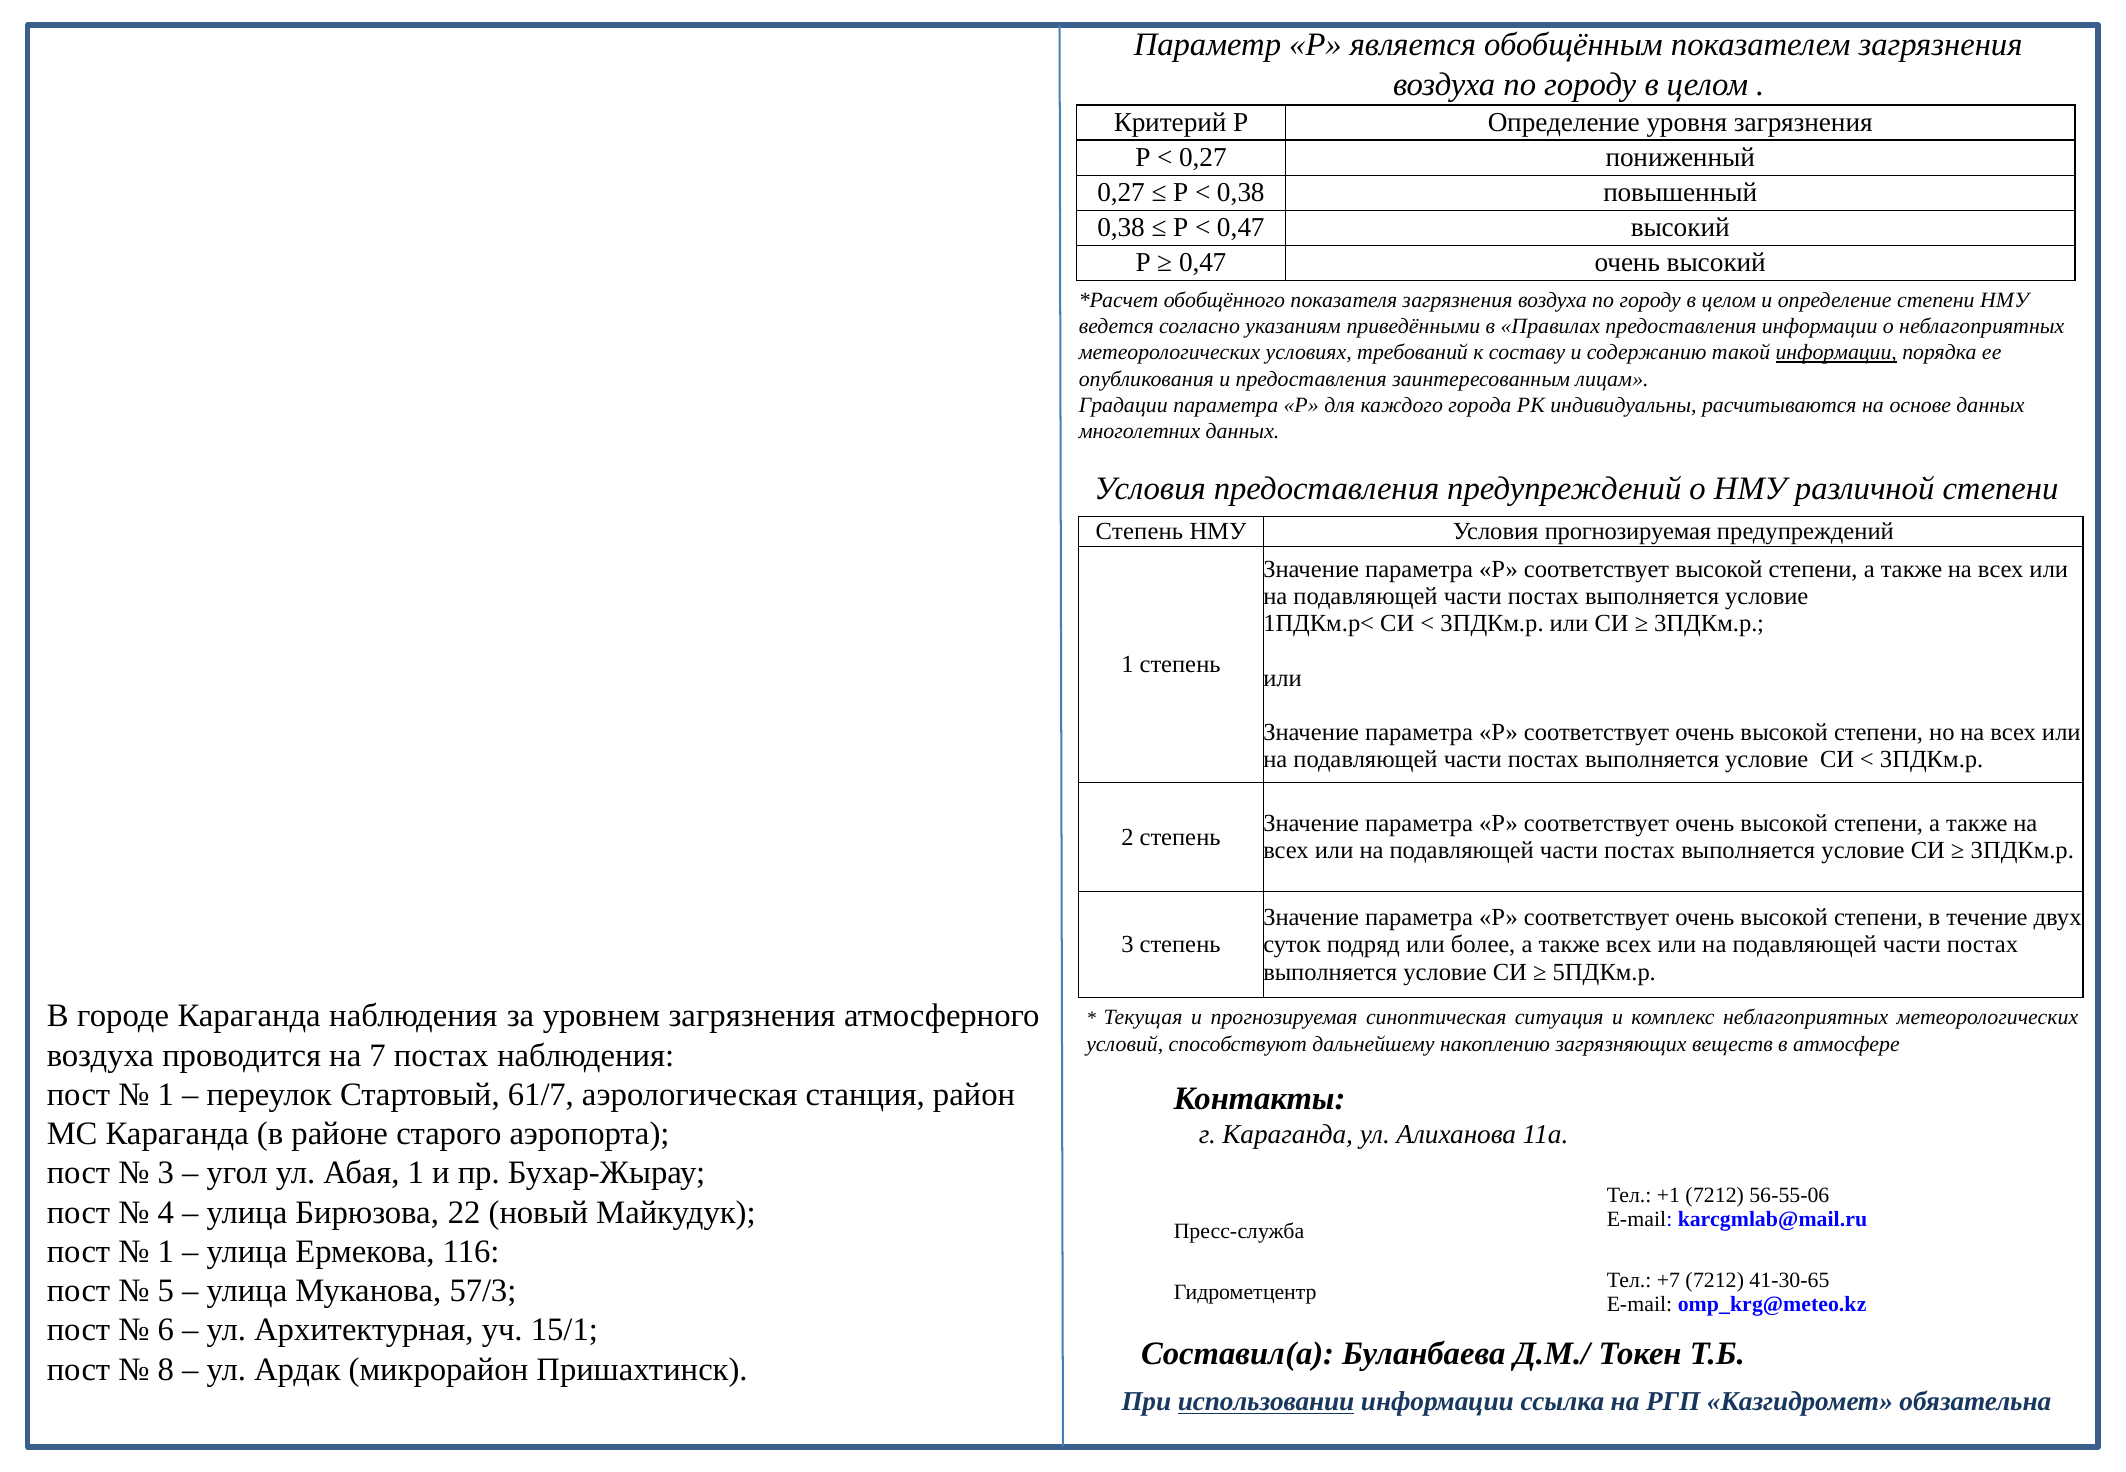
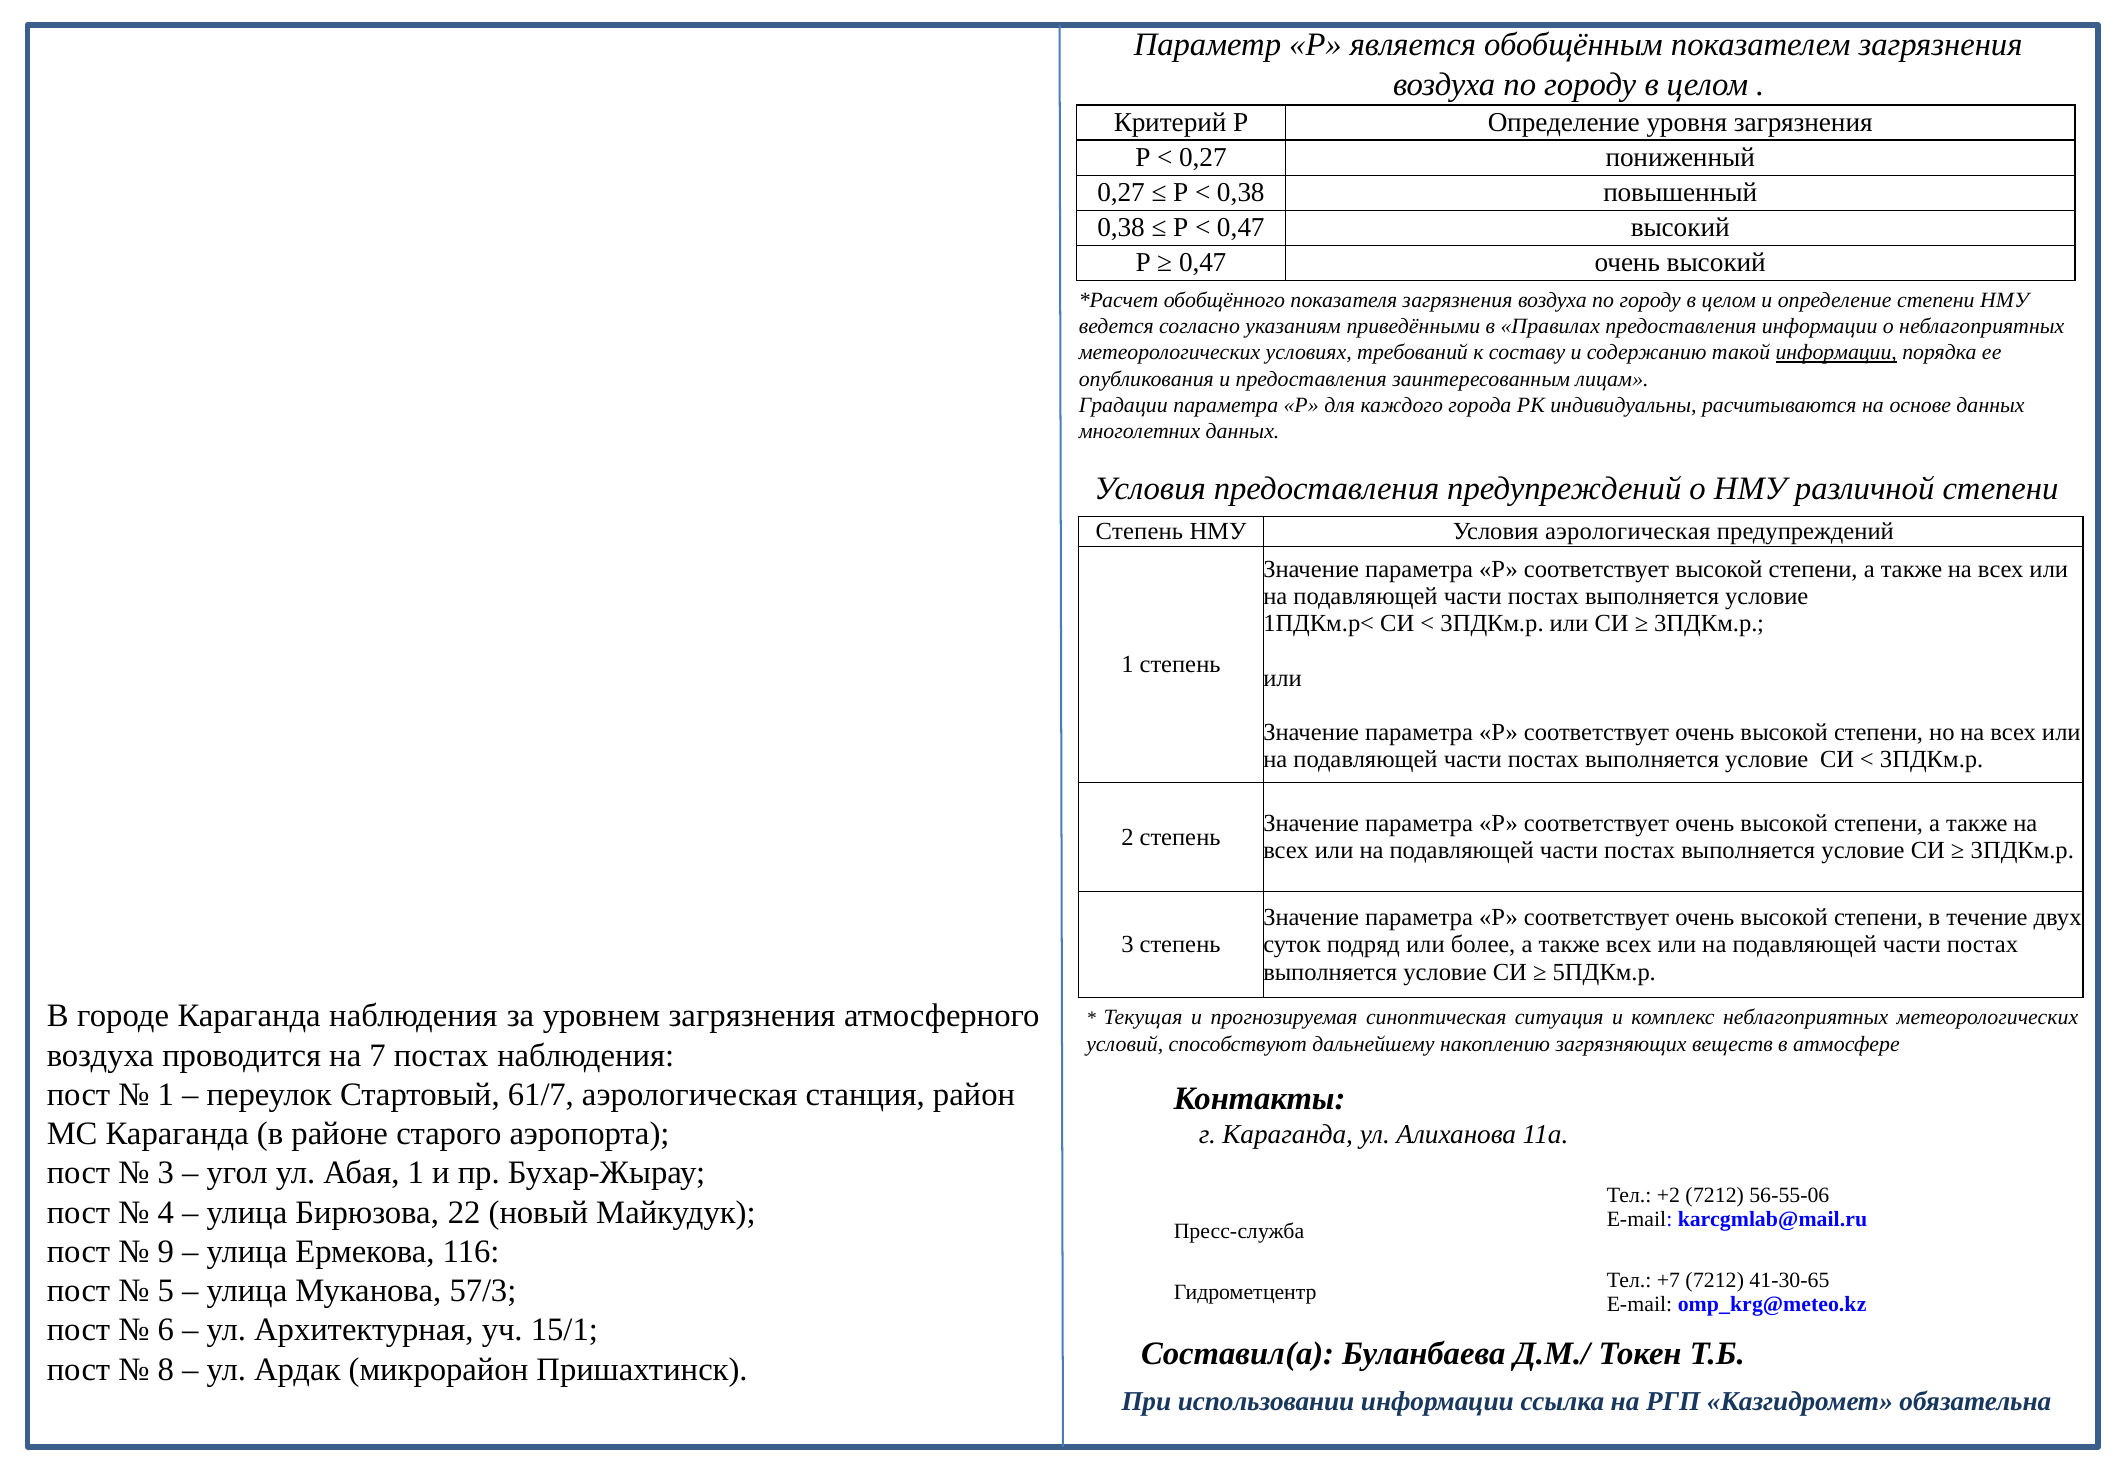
Условия прогнозируемая: прогнозируемая -> аэрологическая
+1: +1 -> +2
1 at (166, 1252): 1 -> 9
использовании underline: present -> none
